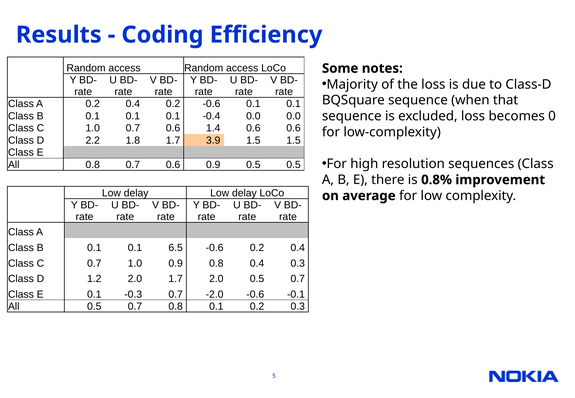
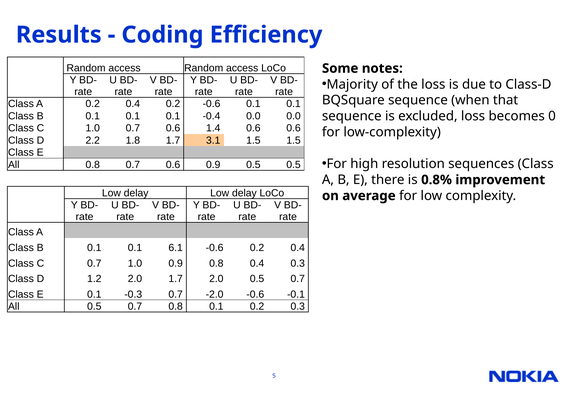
3.9: 3.9 -> 3.1
6.5: 6.5 -> 6.1
